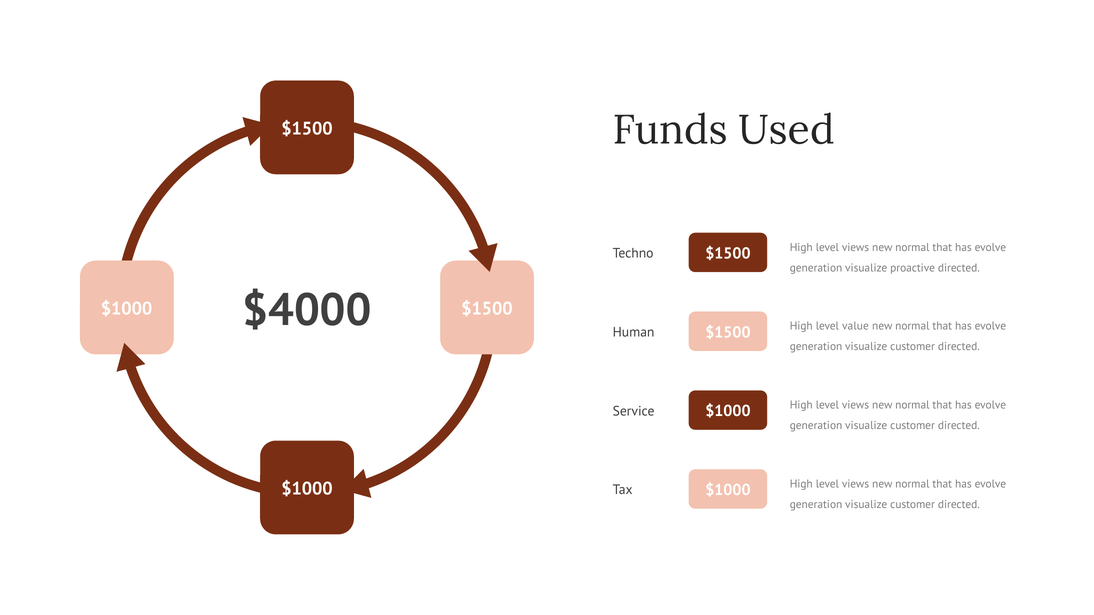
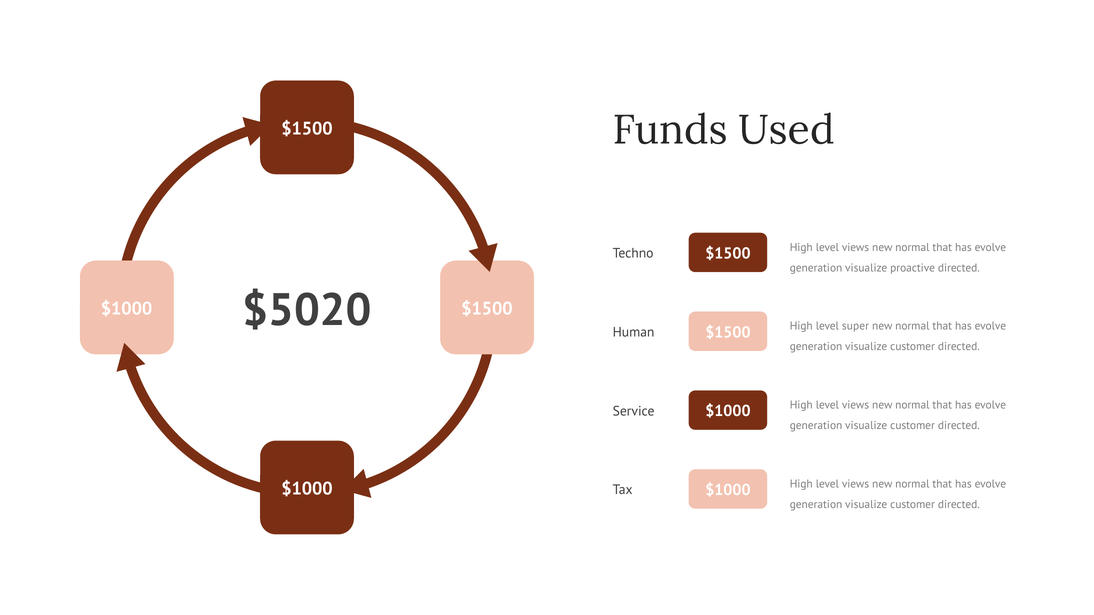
$4000: $4000 -> $5020
value: value -> super
